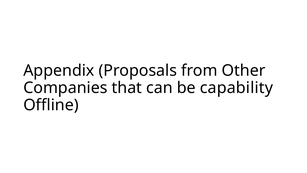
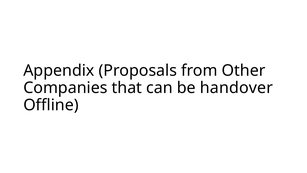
capability: capability -> handover
